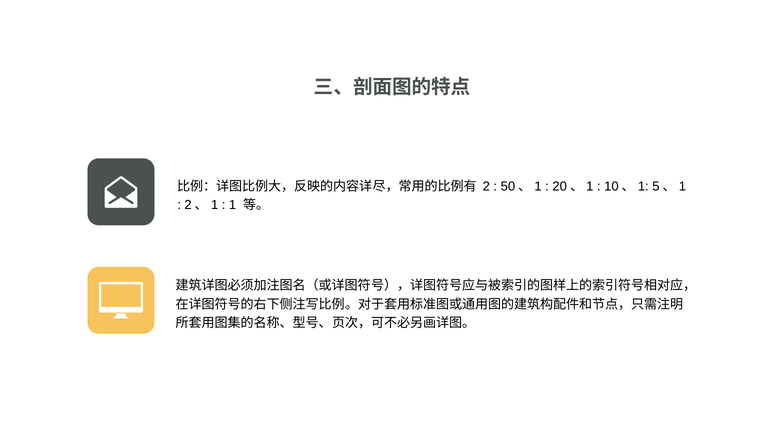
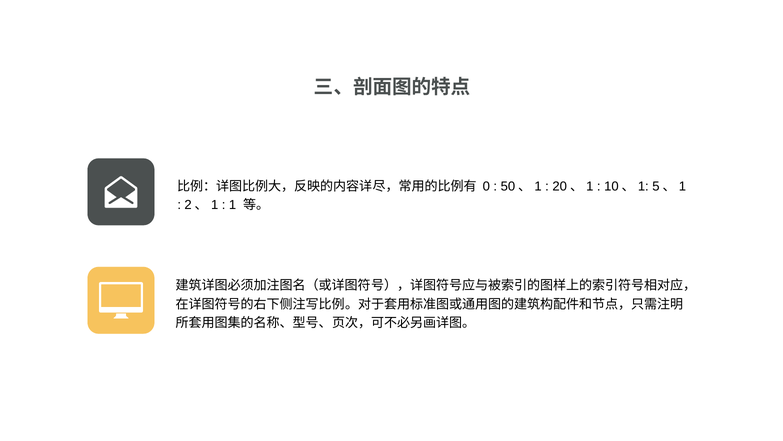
2: 2 -> 0
